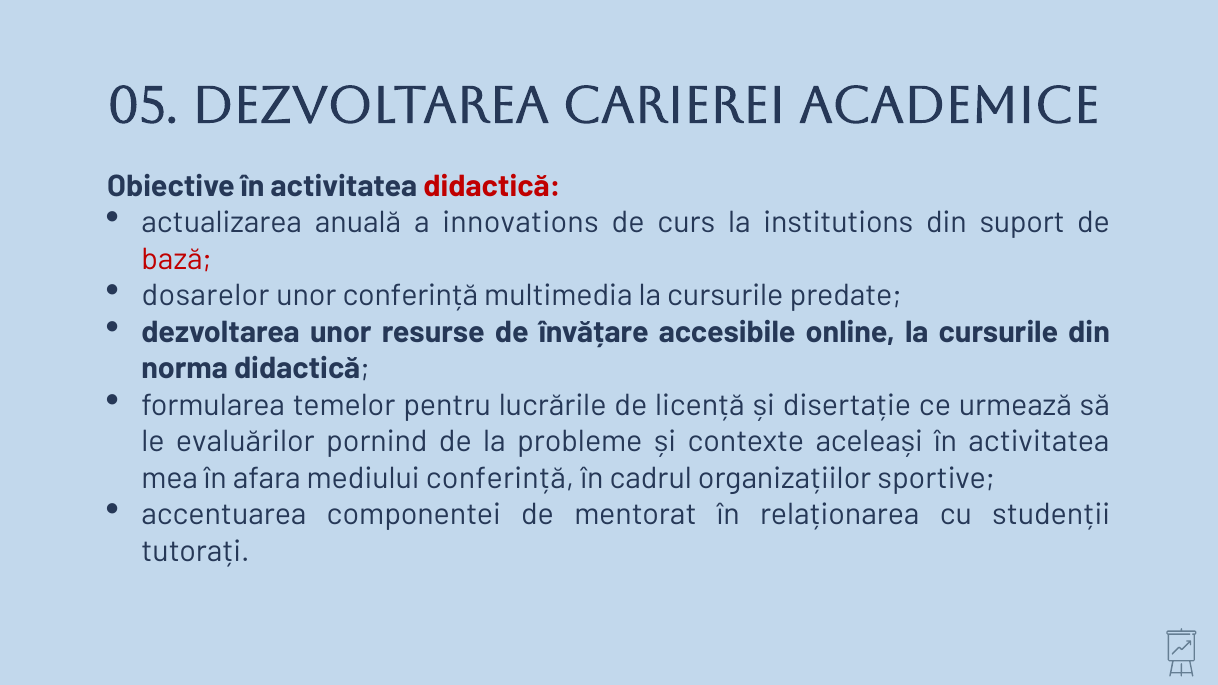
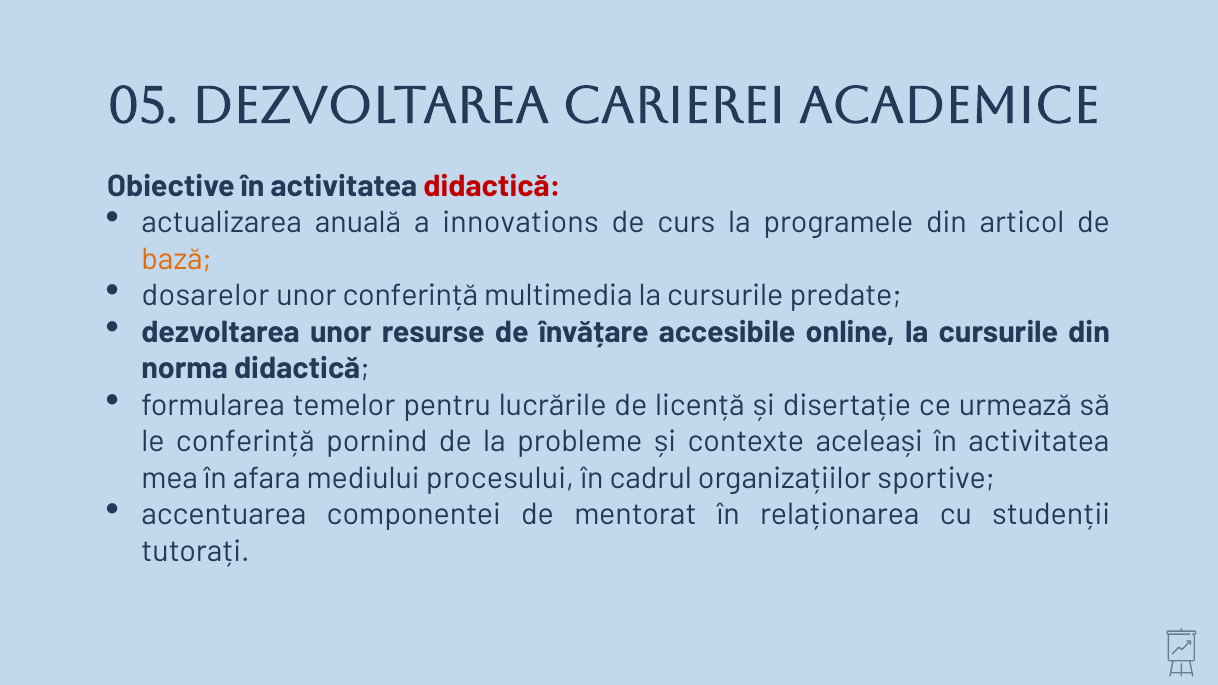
institutions: institutions -> programele
suport: suport -> articol
bază colour: red -> orange
le evaluărilor: evaluărilor -> conferință
mediului conferință: conferință -> procesului
